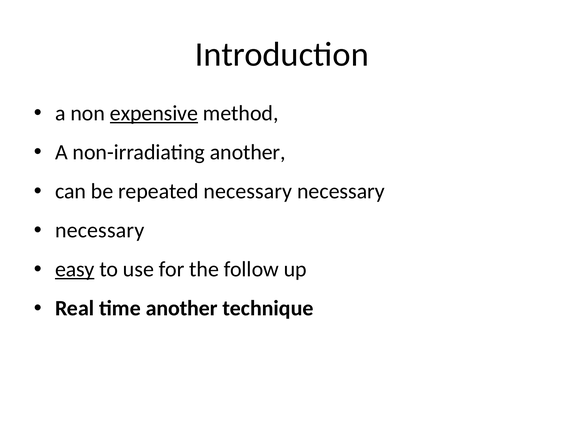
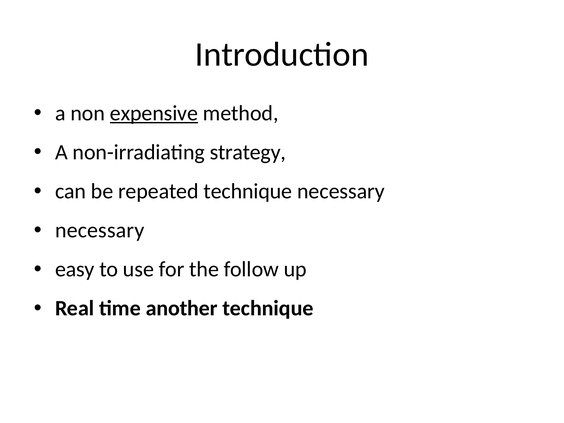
non-irradiating another: another -> strategy
repeated necessary: necessary -> technique
easy underline: present -> none
